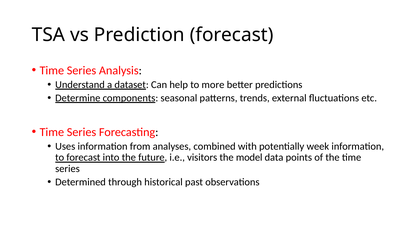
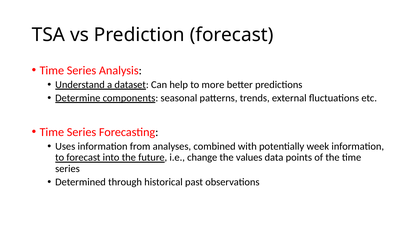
visitors: visitors -> change
model: model -> values
